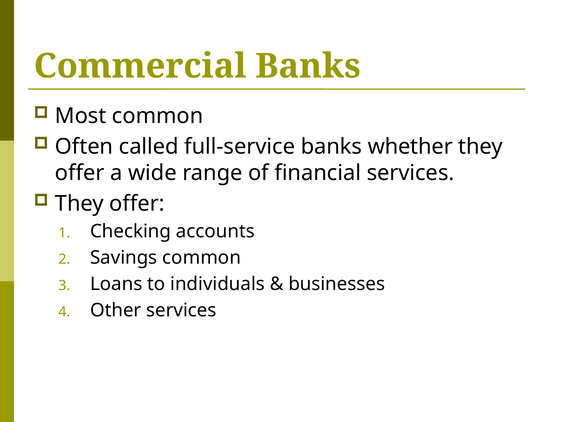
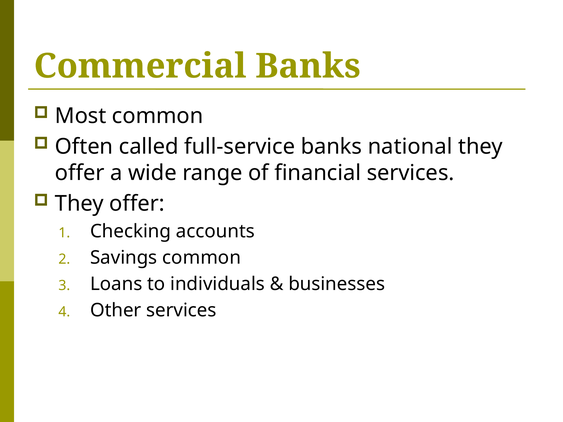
whether: whether -> national
